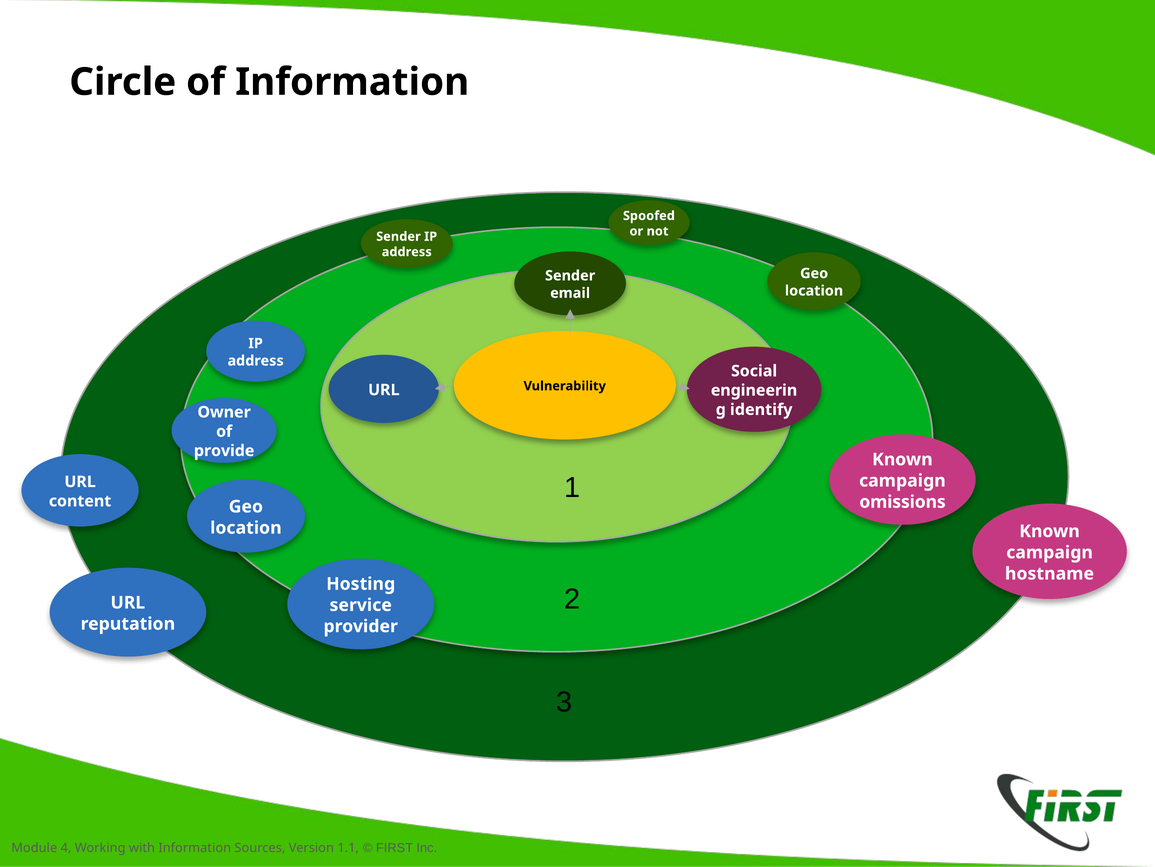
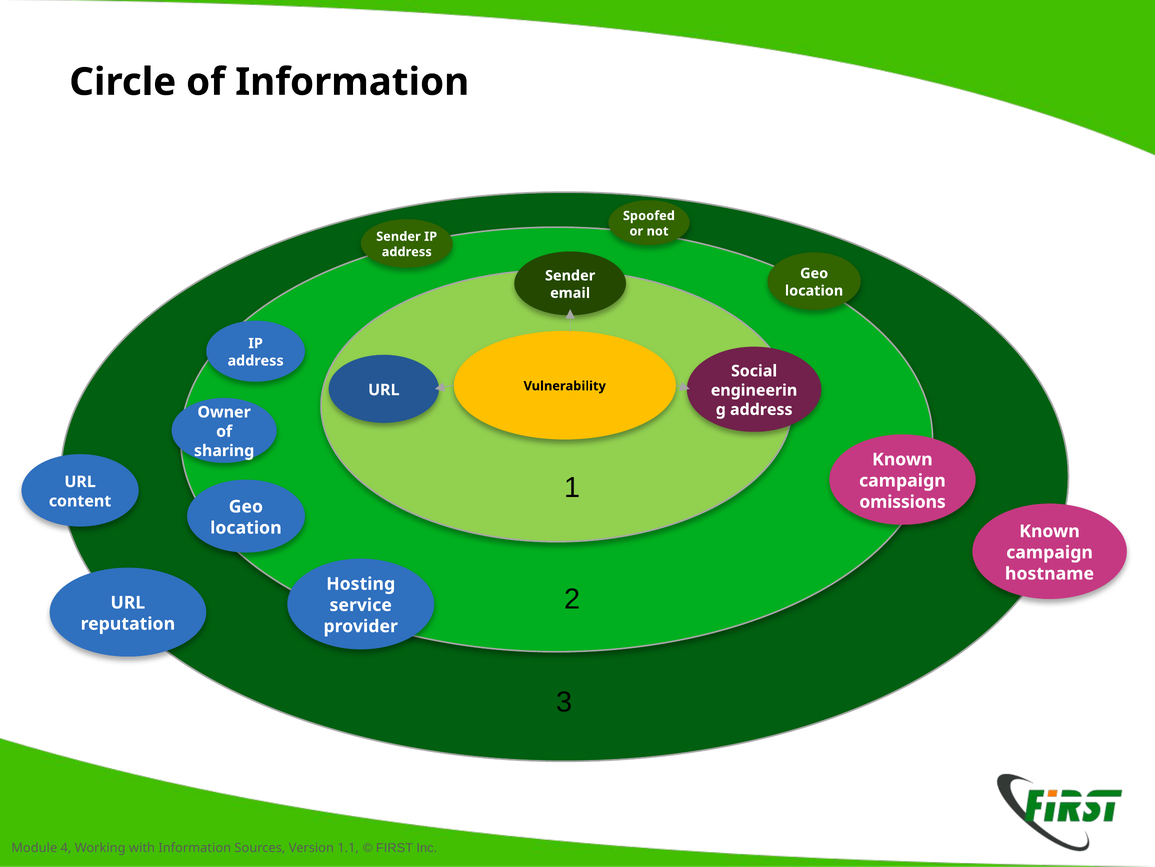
identify at (761, 409): identify -> address
provide: provide -> sharing
